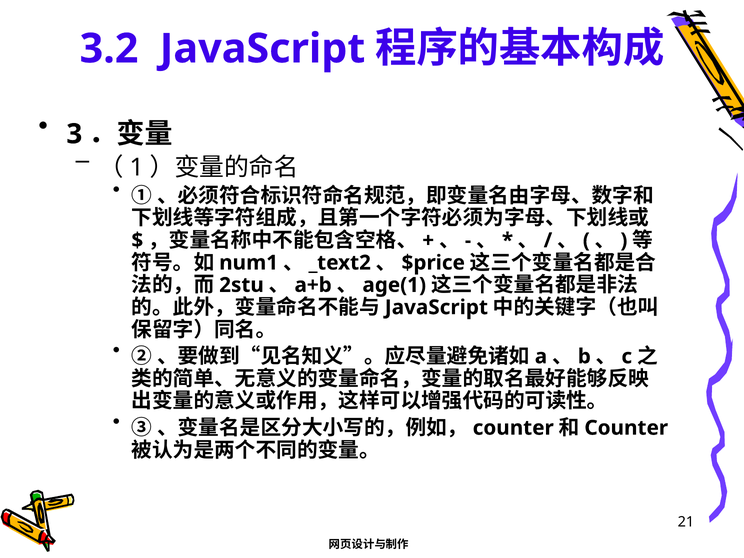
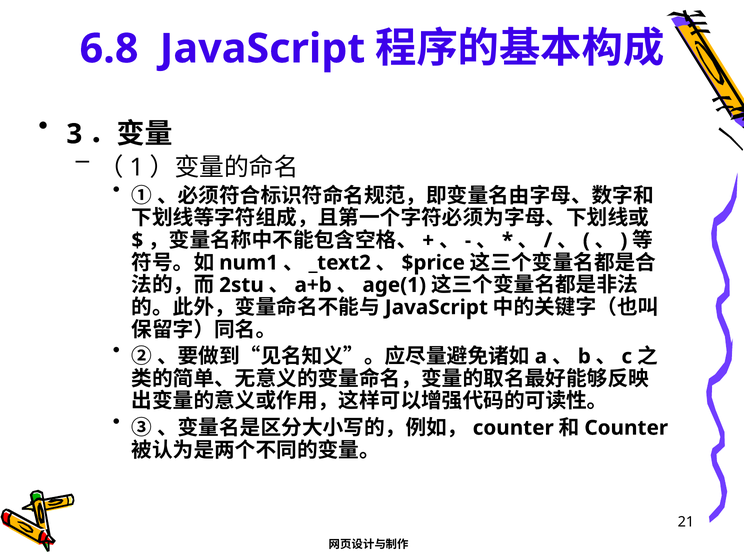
3.2: 3.2 -> 6.8
